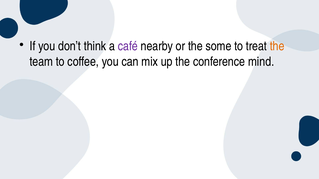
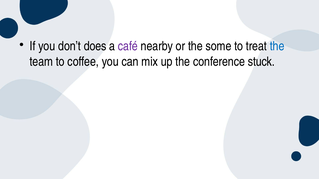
think: think -> does
the at (277, 46) colour: orange -> blue
mind: mind -> stuck
